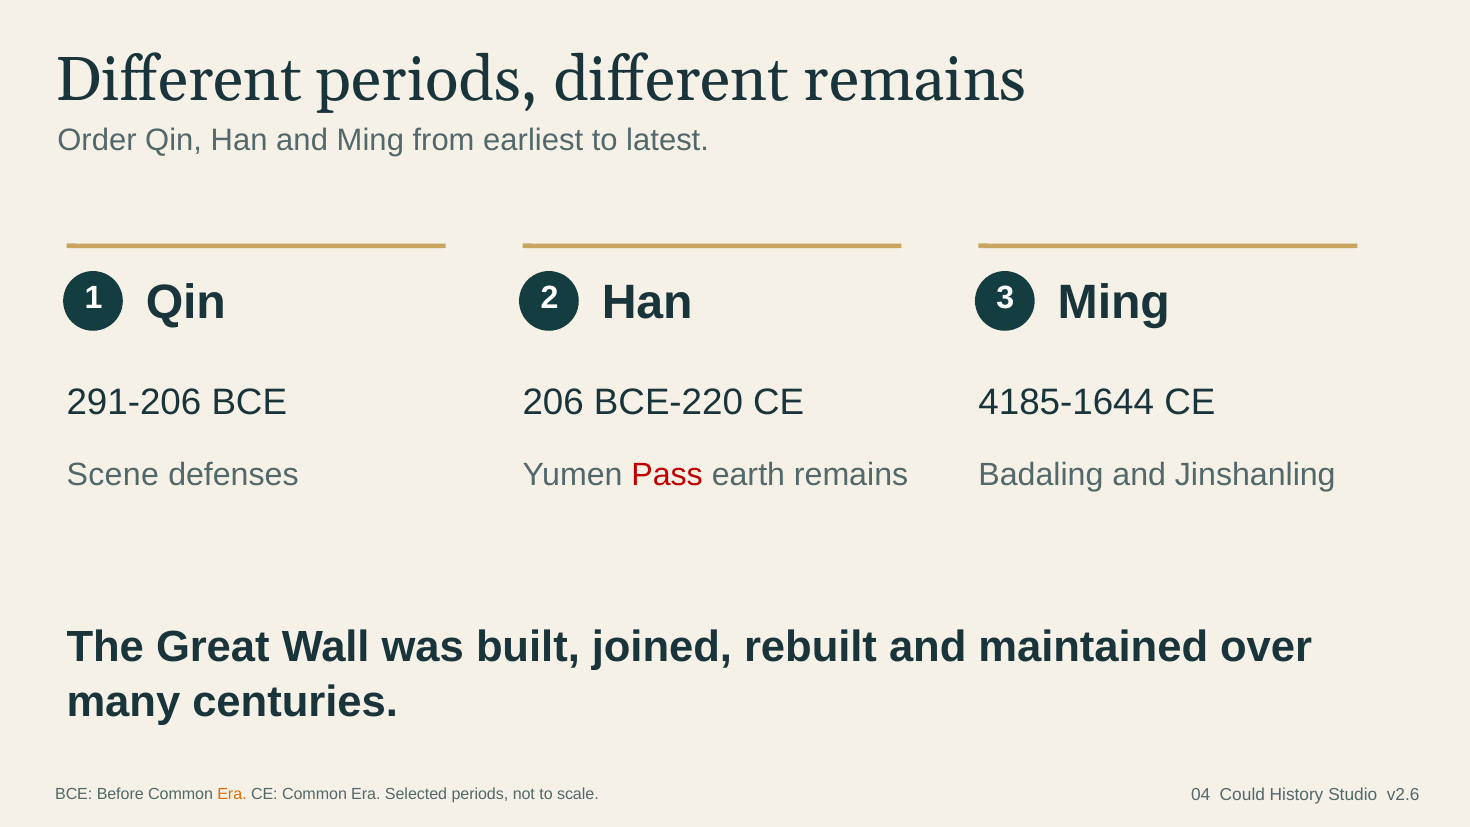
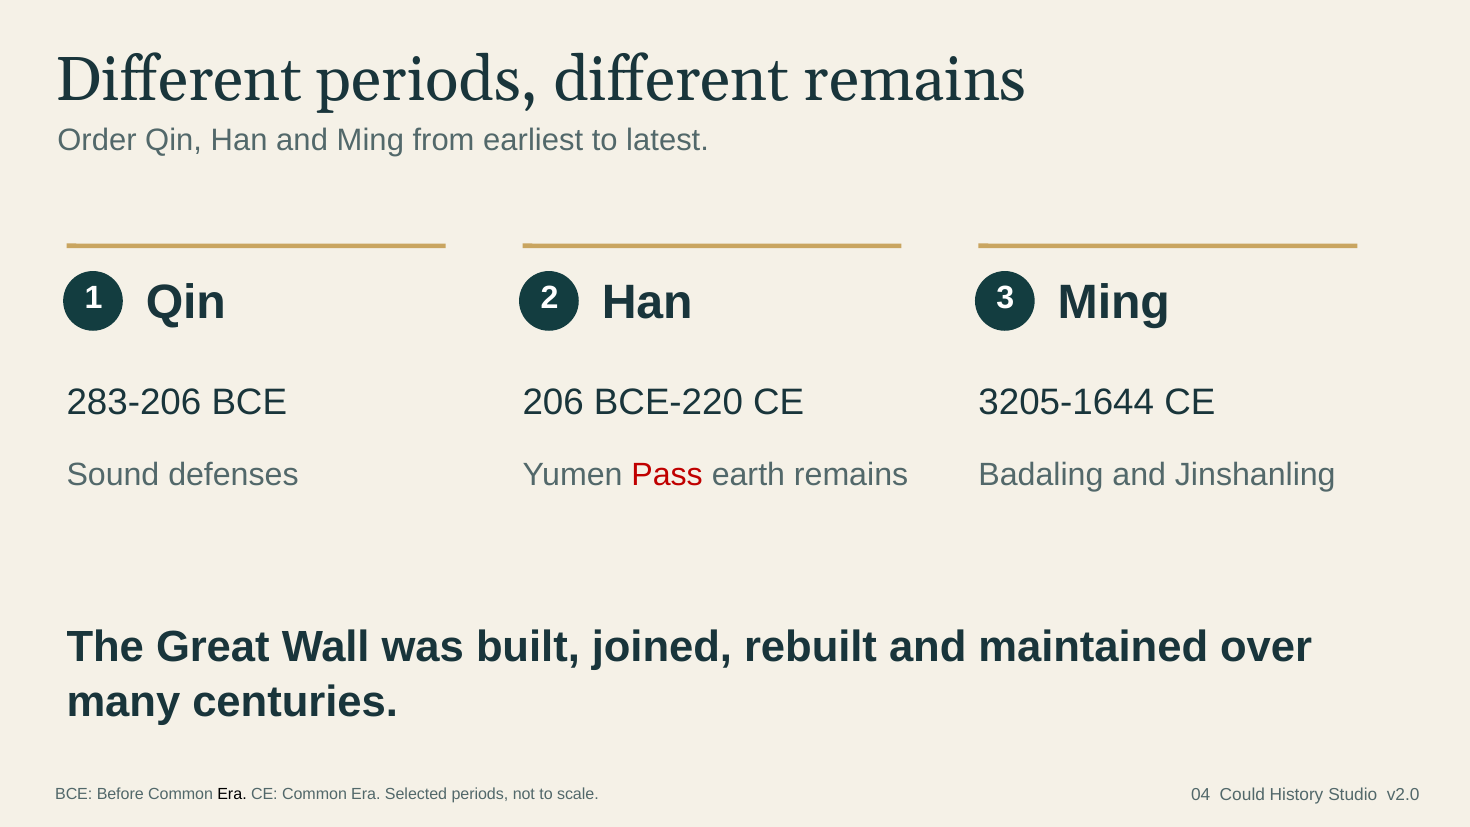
291-206: 291-206 -> 283-206
4185-1644: 4185-1644 -> 3205-1644
Scene: Scene -> Sound
Era at (232, 794) colour: orange -> black
v2.6: v2.6 -> v2.0
